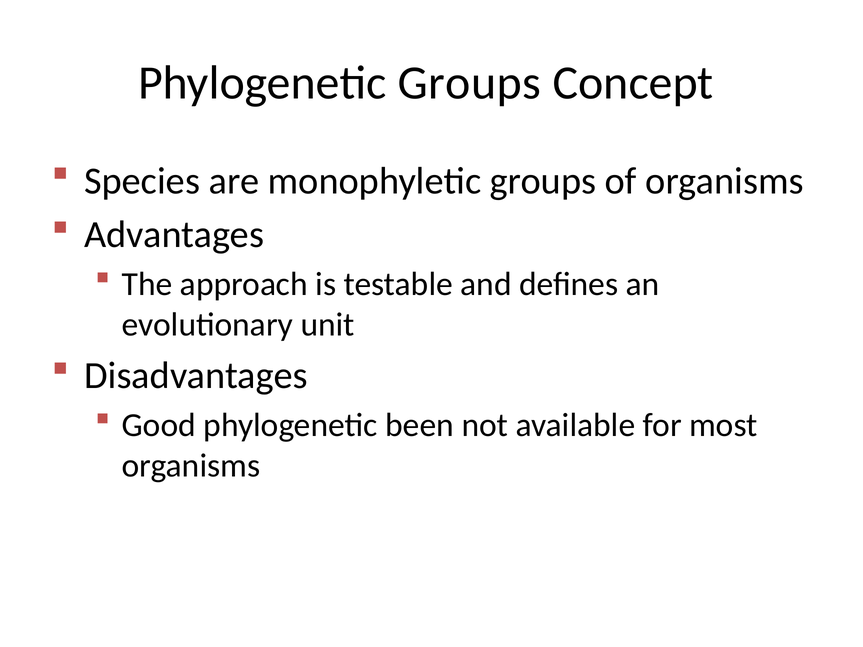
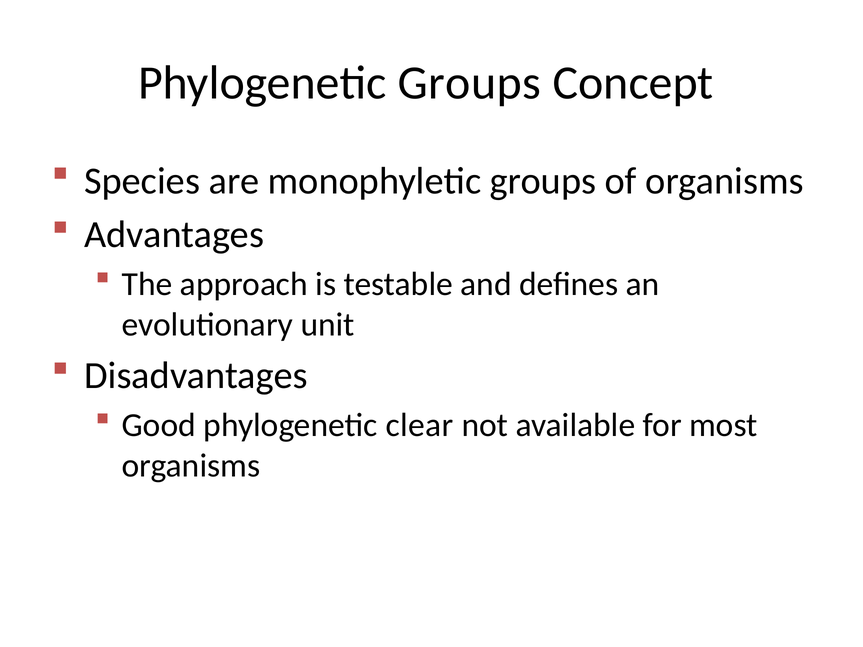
been: been -> clear
